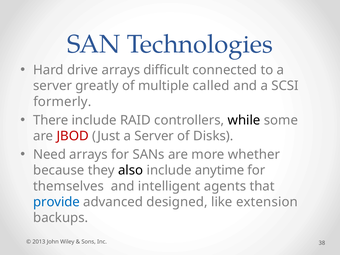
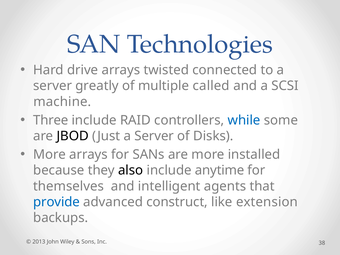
difficult: difficult -> twisted
formerly: formerly -> machine
There: There -> Three
while colour: black -> blue
JBOD colour: red -> black
Need at (50, 155): Need -> More
whether: whether -> installed
designed: designed -> construct
